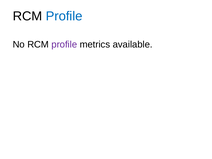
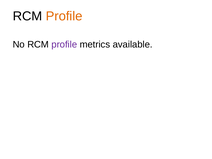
Profile at (64, 16) colour: blue -> orange
